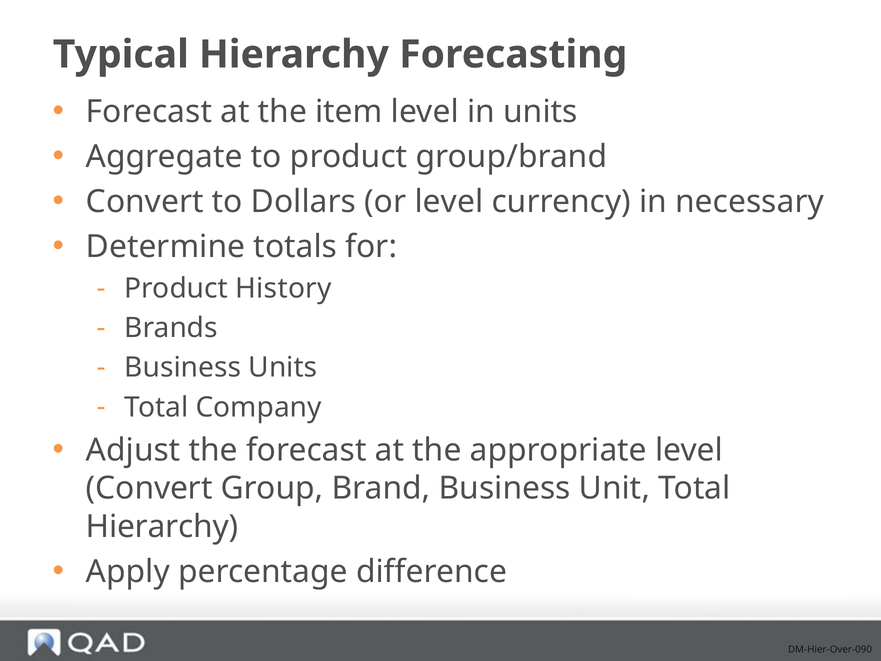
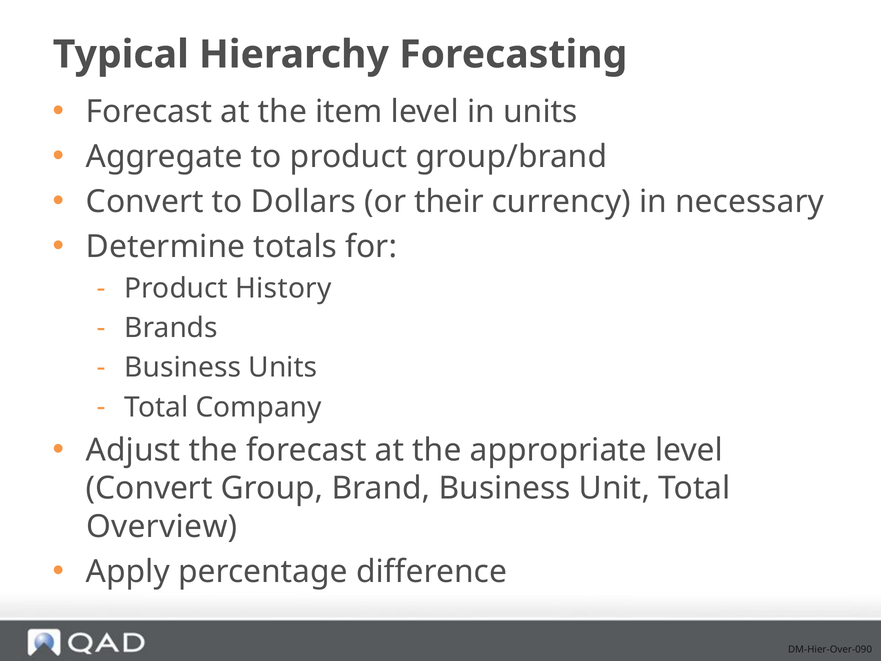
or level: level -> their
Hierarchy at (162, 526): Hierarchy -> Overview
